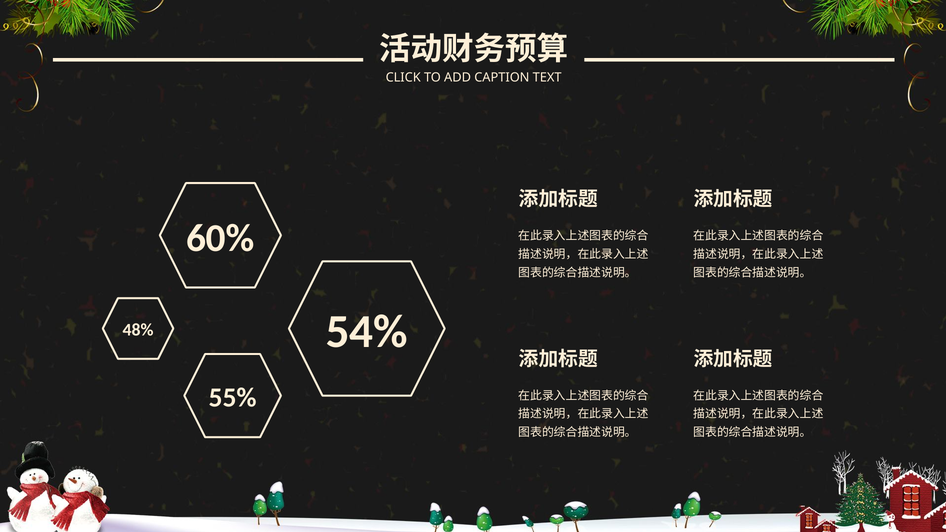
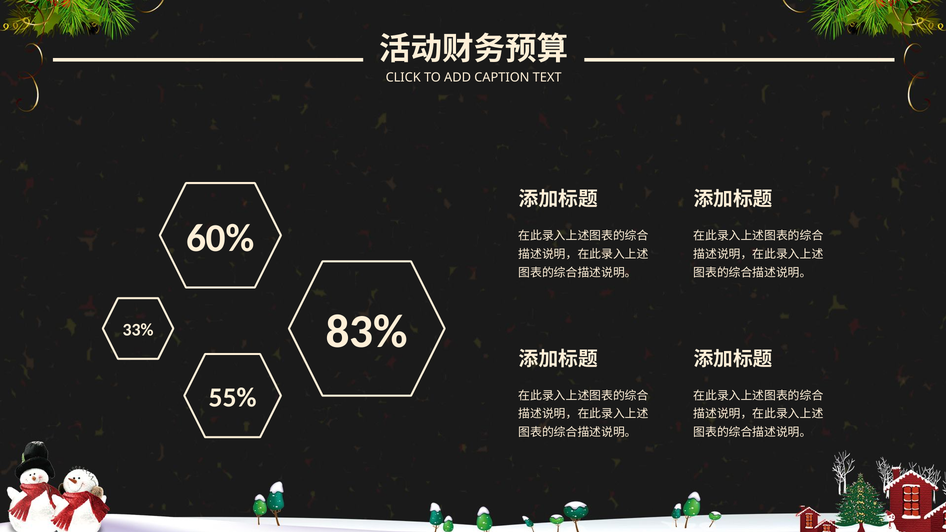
54%: 54% -> 83%
48%: 48% -> 33%
